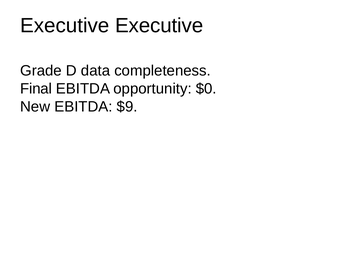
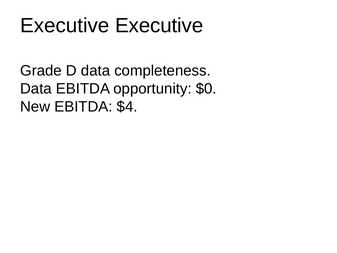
Final at (36, 89): Final -> Data
$9: $9 -> $4
